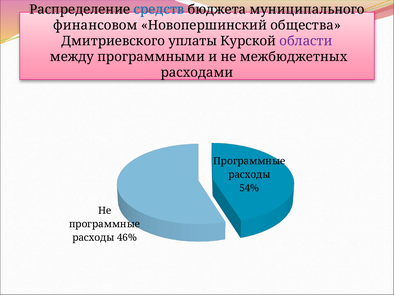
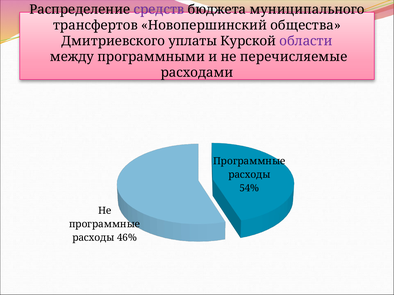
средств colour: blue -> purple
финансовом: финансовом -> трансфертов
межбюджетных: межбюджетных -> перечисляемые
